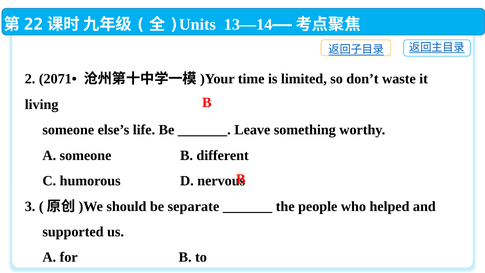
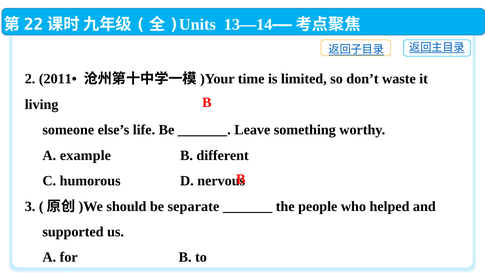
2071•: 2071• -> 2011•
A someone: someone -> example
